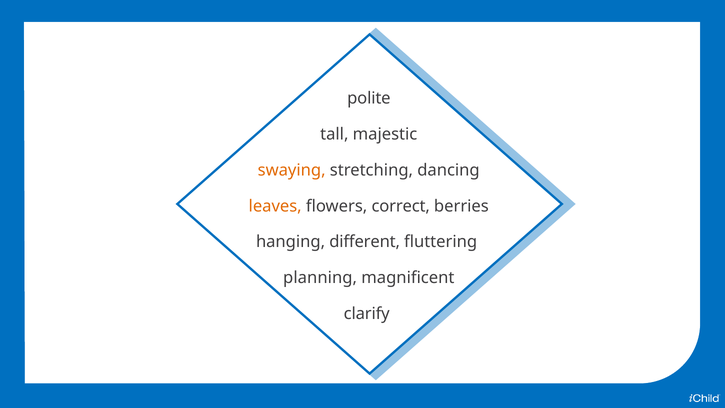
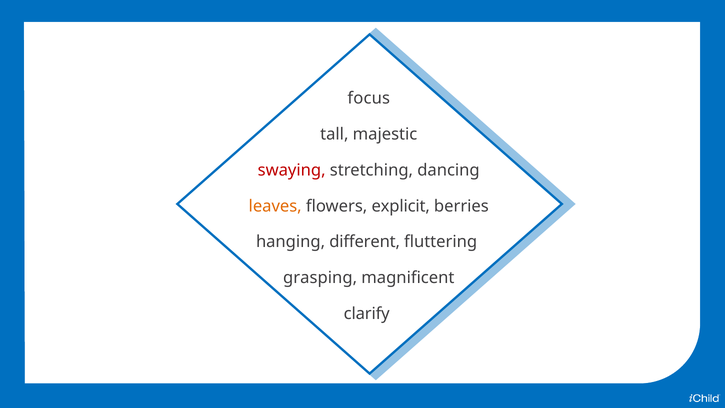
polite: polite -> focus
swaying colour: orange -> red
correct: correct -> explicit
planning: planning -> grasping
